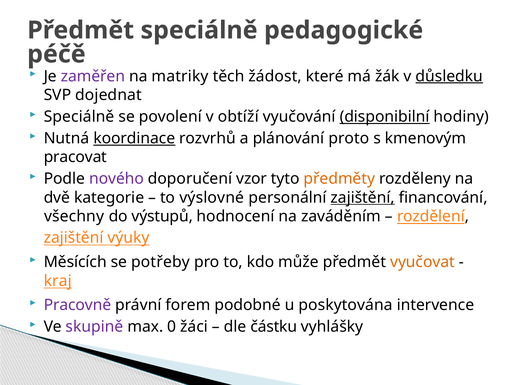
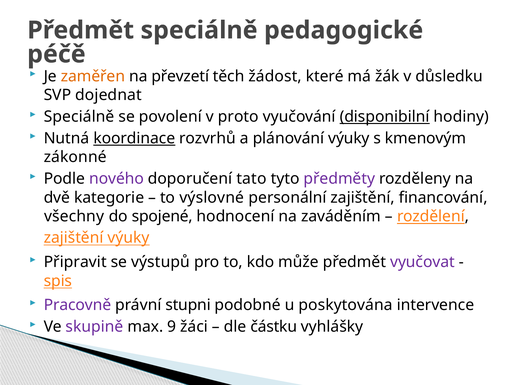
zaměřen colour: purple -> orange
matriky: matriky -> převzetí
důsledku underline: present -> none
obtíží: obtíží -> proto
plánování proto: proto -> výuky
pracovat: pracovat -> zákonné
vzor: vzor -> tato
předměty colour: orange -> purple
zajištění at (363, 197) underline: present -> none
výstupů: výstupů -> spojené
Měsících: Měsících -> Připravit
potřeby: potřeby -> výstupů
vyučovat colour: orange -> purple
kraj: kraj -> spis
forem: forem -> stupni
0: 0 -> 9
